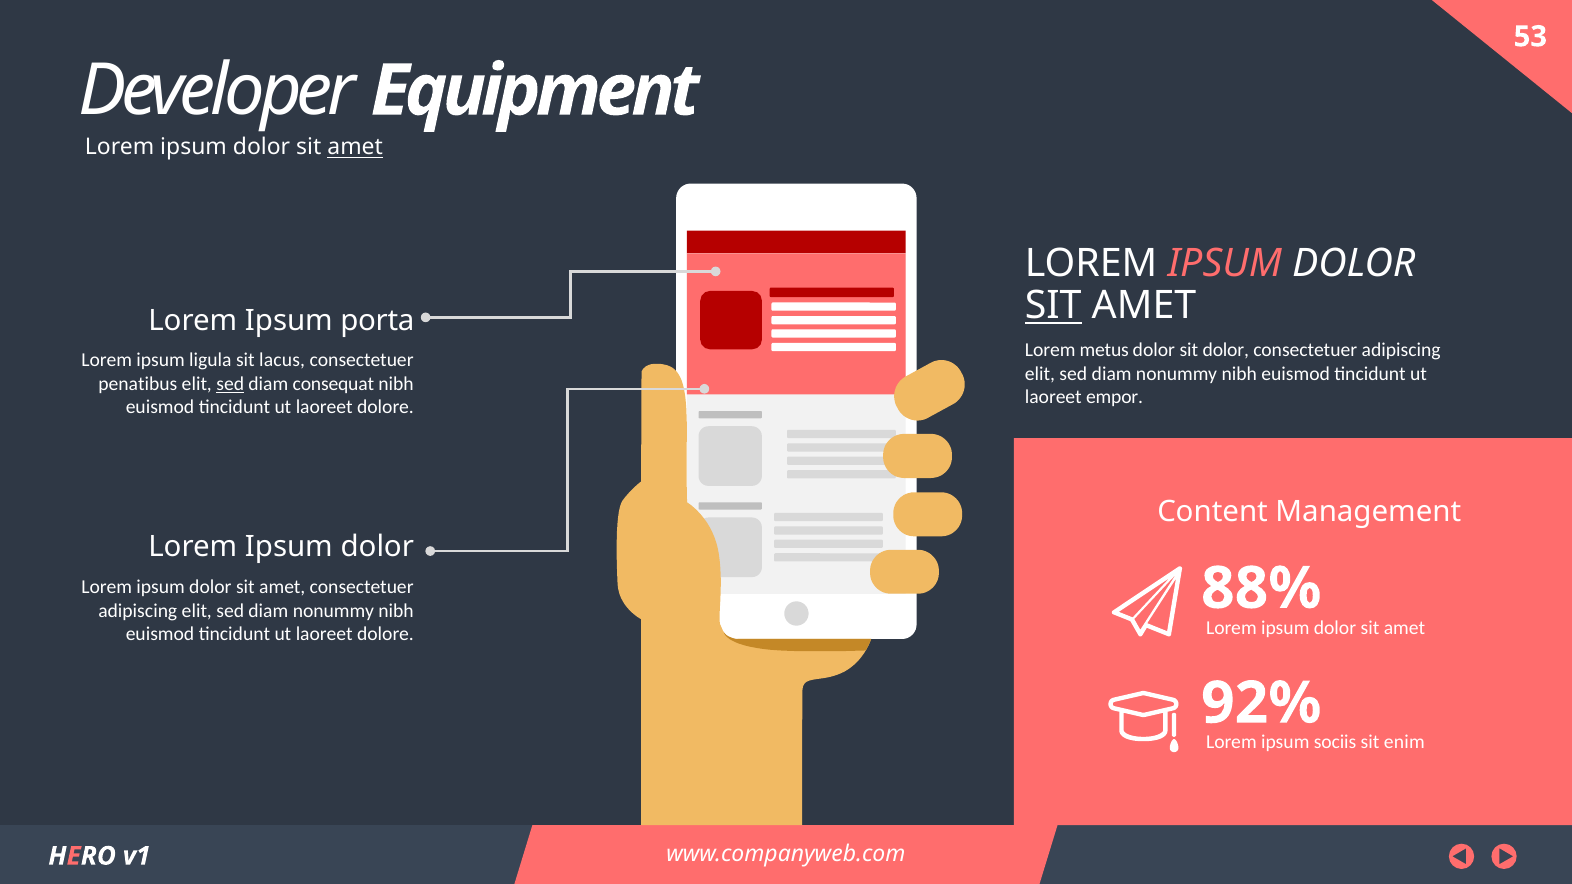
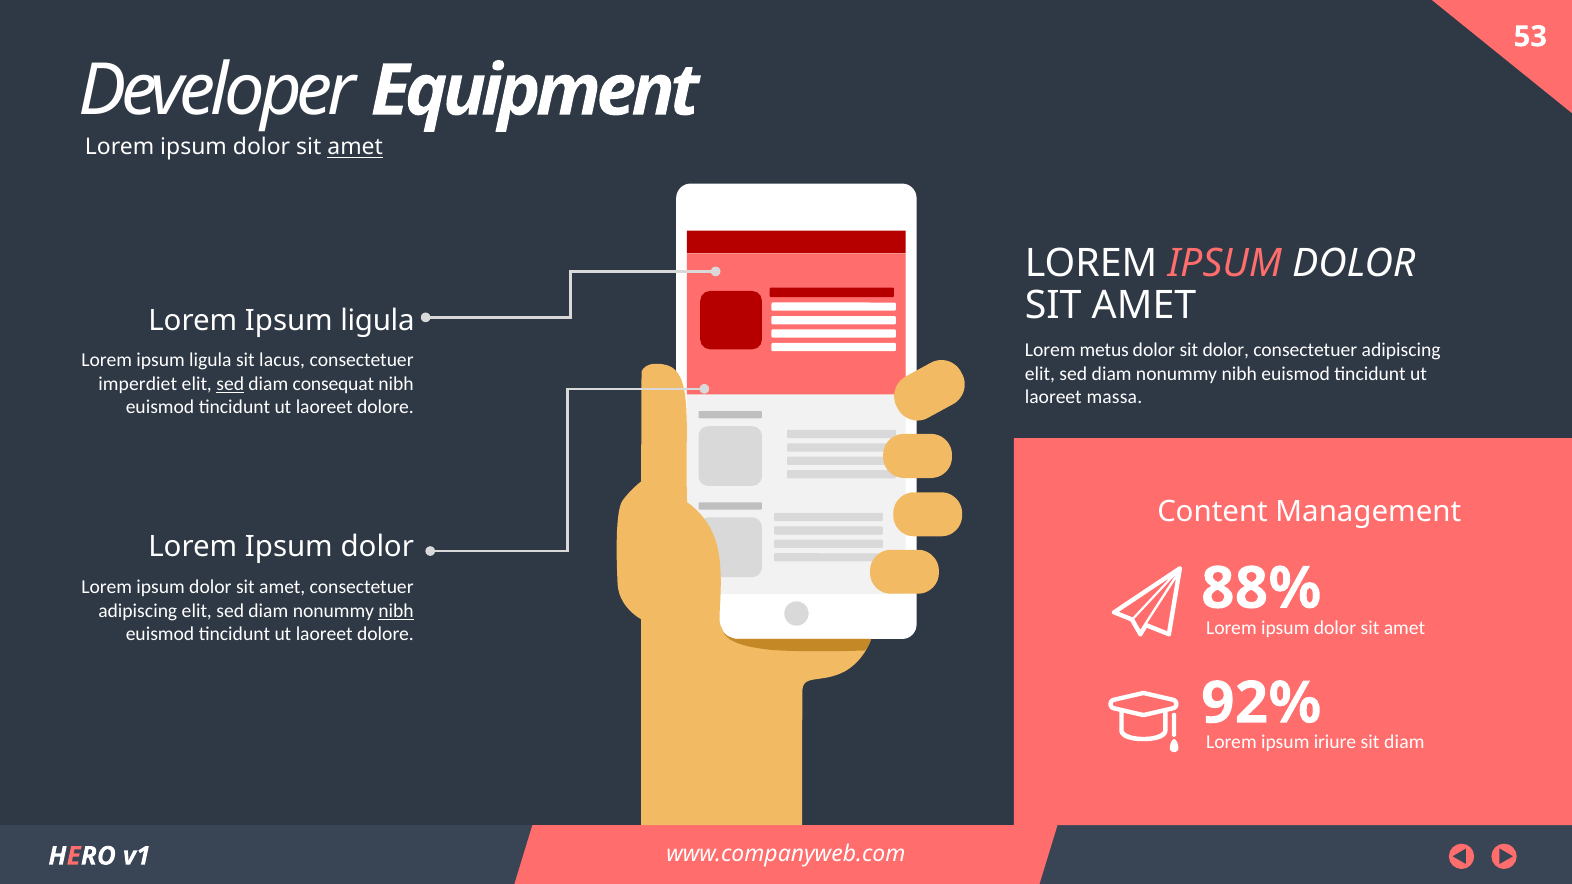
SIT at (1053, 306) underline: present -> none
porta at (377, 320): porta -> ligula
penatibus: penatibus -> imperdiet
empor: empor -> massa
nibh at (396, 611) underline: none -> present
sociis: sociis -> iriure
sit enim: enim -> diam
